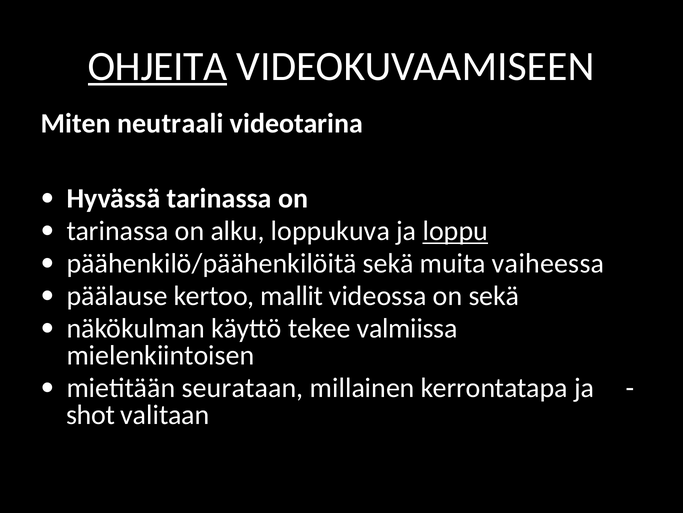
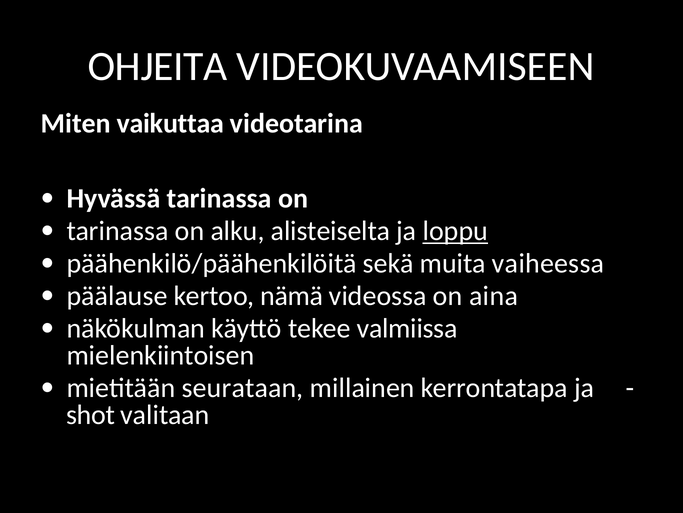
OHJEITA underline: present -> none
neutraali: neutraali -> vaikuttaa
loppukuva: loppukuva -> alisteiselta
mallit: mallit -> nämä
on sekä: sekä -> aina
